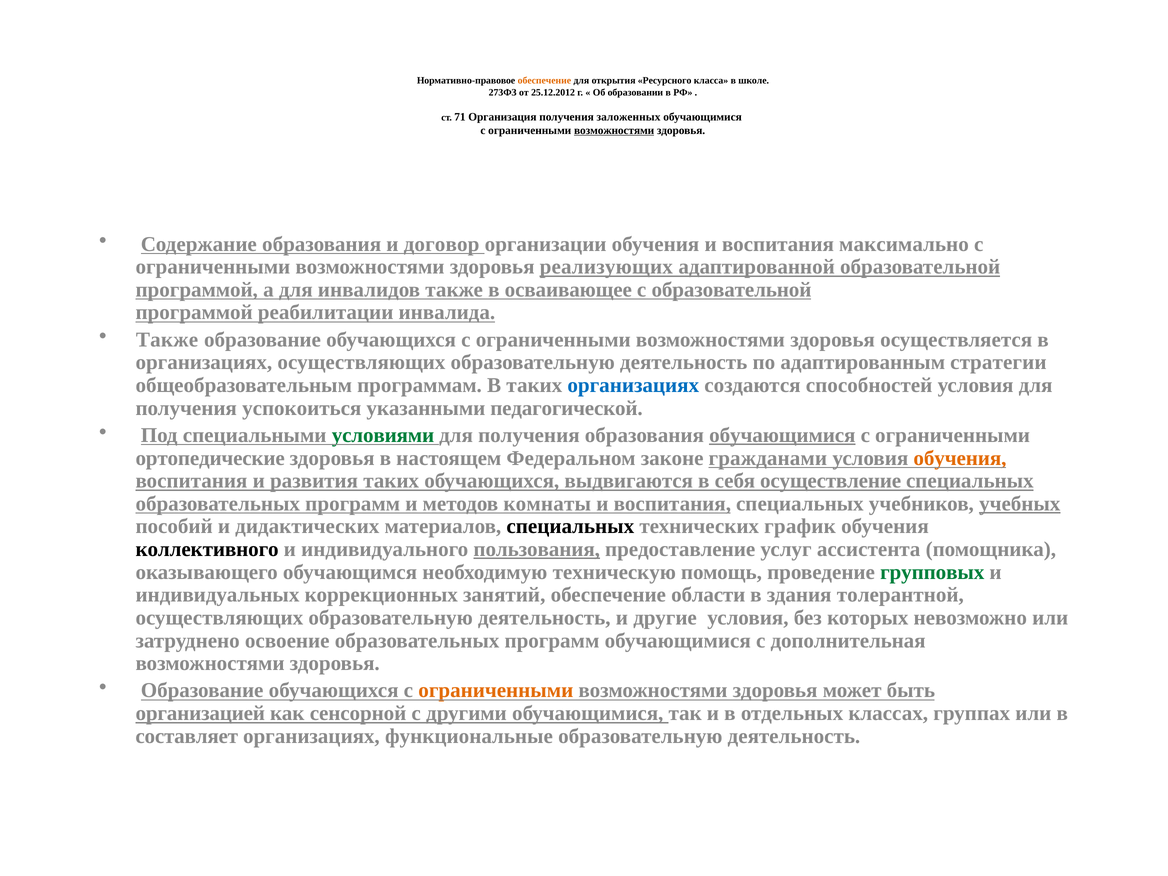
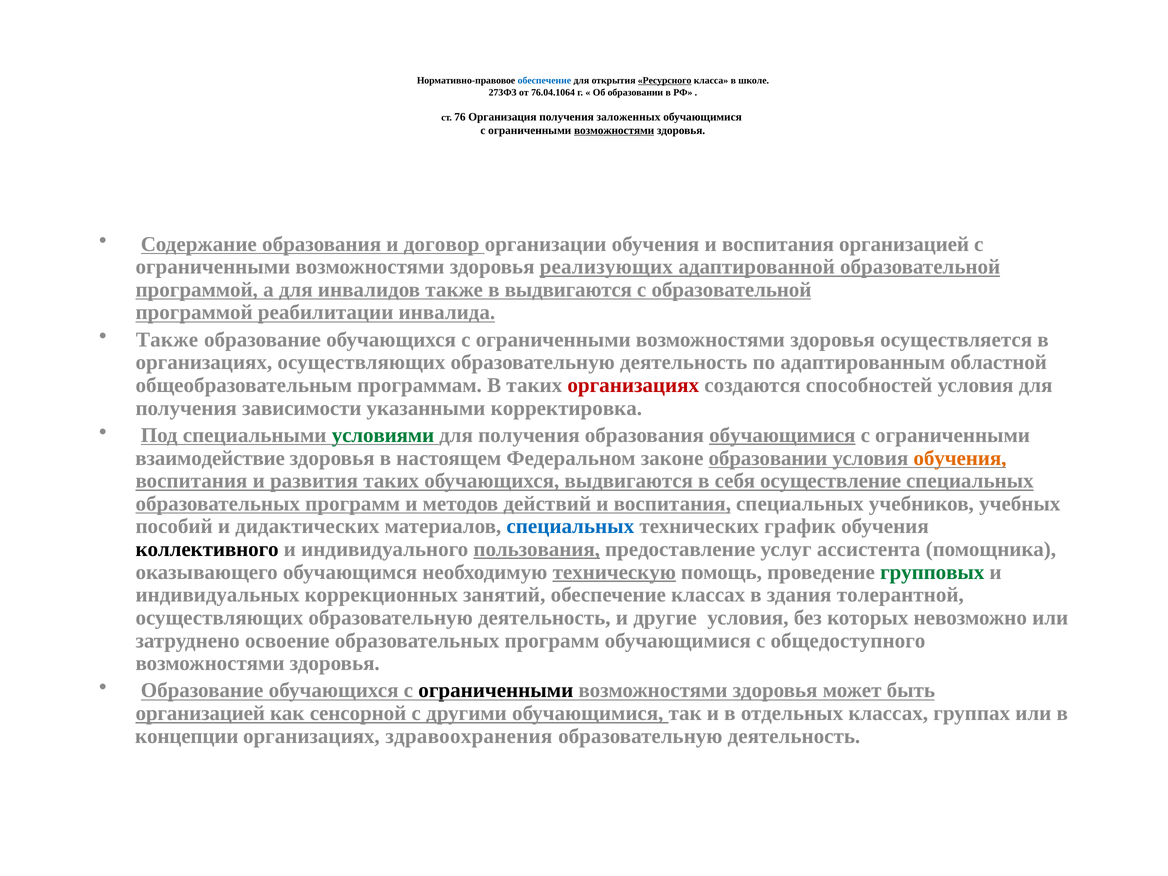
обеспечение at (544, 81) colour: orange -> blue
Ресурсного underline: none -> present
25.12.2012: 25.12.2012 -> 76.04.1064
71: 71 -> 76
воспитания максимально: максимально -> организацией
в осваивающее: осваивающее -> выдвигаются
стратегии: стратегии -> областной
организациях at (633, 385) colour: blue -> red
успокоиться: успокоиться -> зависимости
педагогической: педагогической -> корректировка
ортопедические: ортопедические -> взаимодействие
законе гражданами: гражданами -> образовании
комнаты: комнаты -> действий
учебных underline: present -> none
специальных at (570, 526) colour: black -> blue
техническую underline: none -> present
обеспечение области: области -> классах
дополнительная: дополнительная -> общедоступного
ограниченными at (496, 691) colour: orange -> black
составляет: составляет -> концепции
функциональные: функциональные -> здравоохранения
